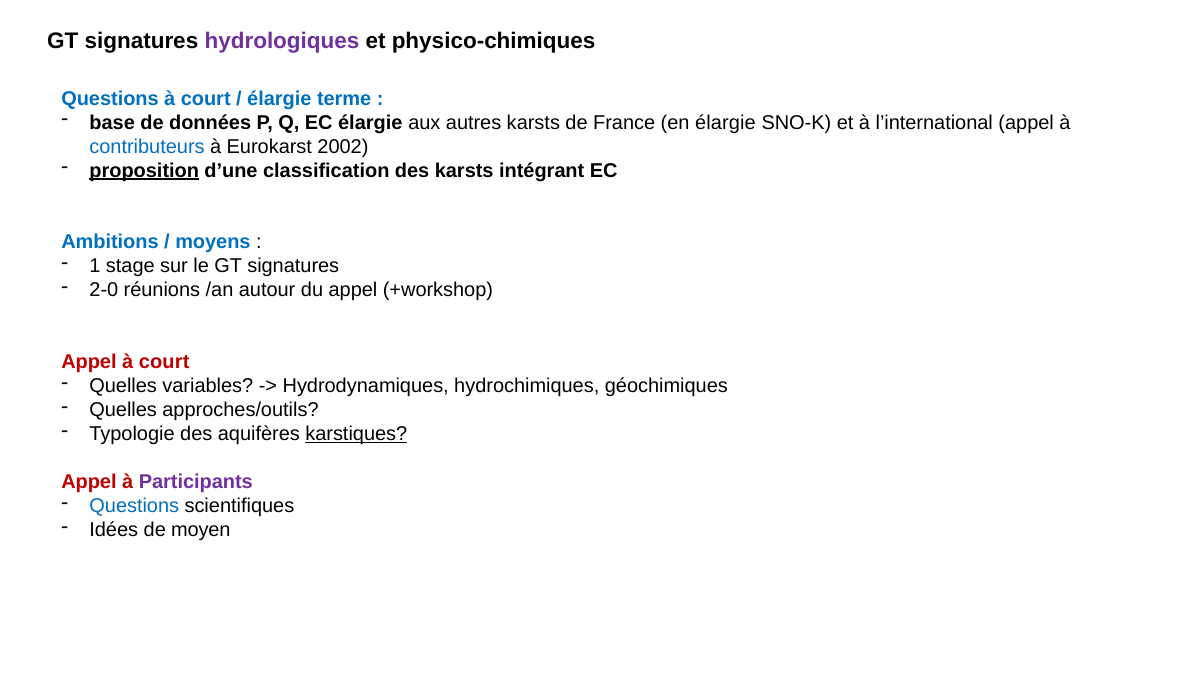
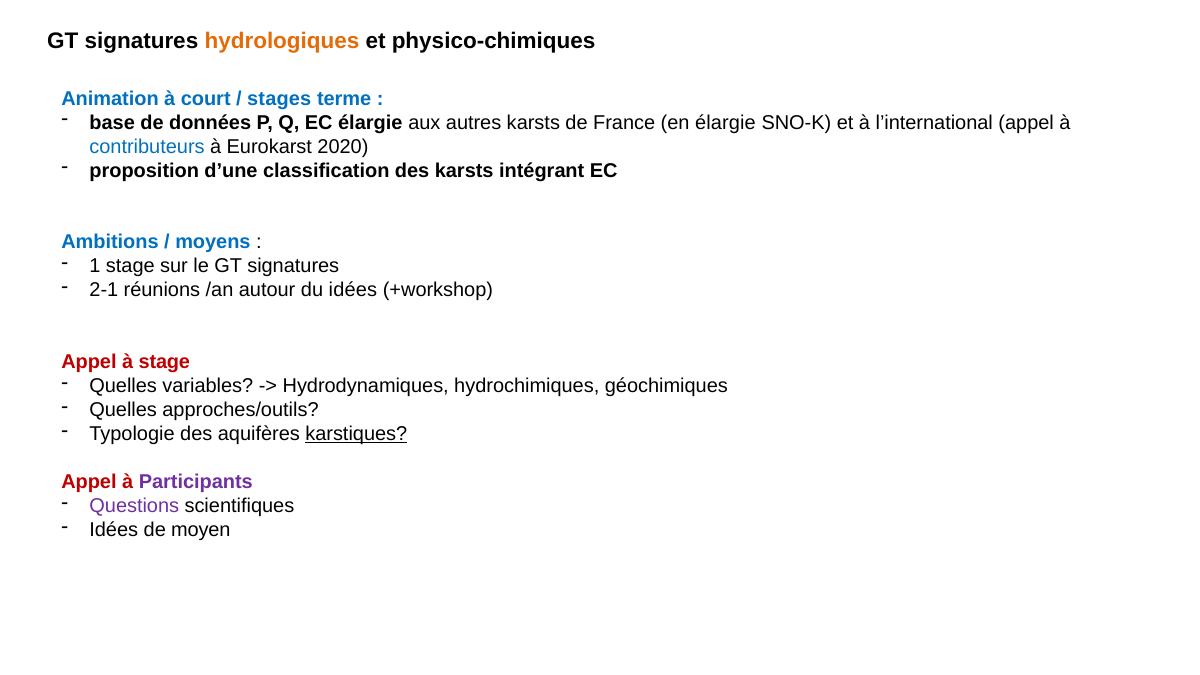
hydrologiques colour: purple -> orange
Questions at (110, 98): Questions -> Animation
élargie at (279, 98): élargie -> stages
2002: 2002 -> 2020
proposition underline: present -> none
2-0: 2-0 -> 2-1
du appel: appel -> idées
Appel à court: court -> stage
Questions at (134, 506) colour: blue -> purple
